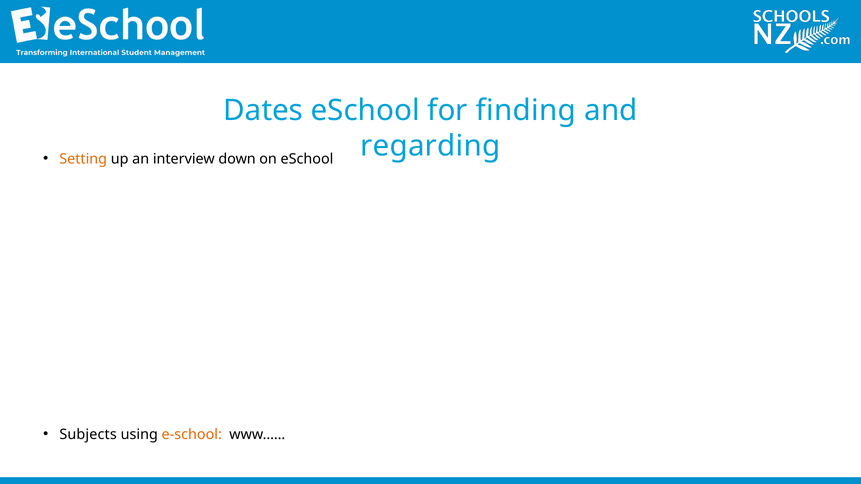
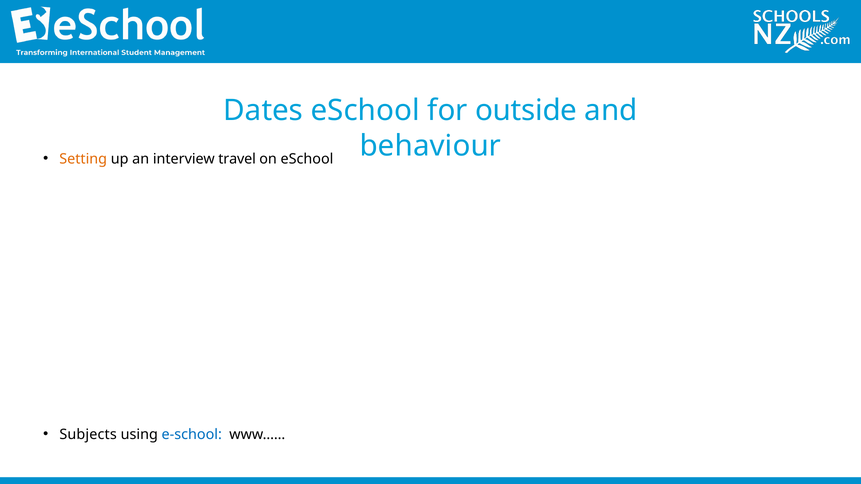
finding: finding -> outside
regarding: regarding -> behaviour
down: down -> travel
e-school colour: orange -> blue
